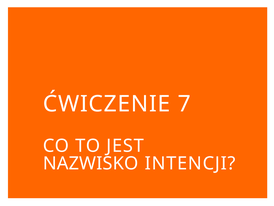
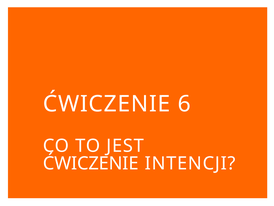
7: 7 -> 6
NAZWISKO at (91, 163): NAZWISKO -> ĆWICZENIE
